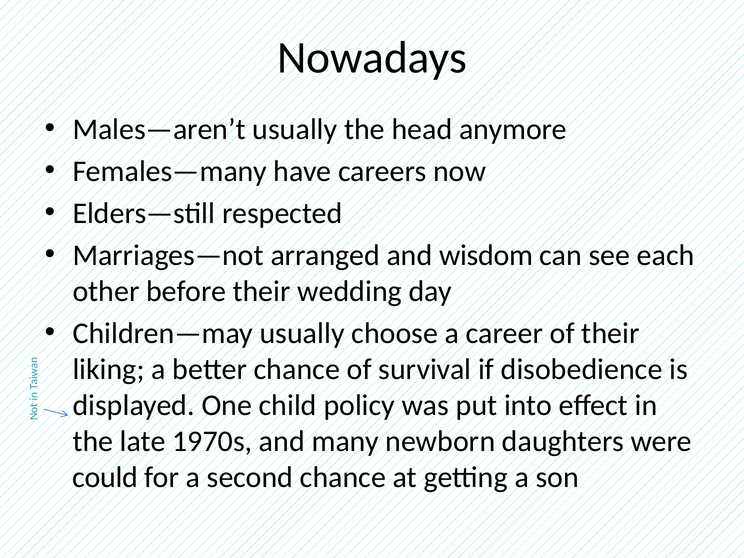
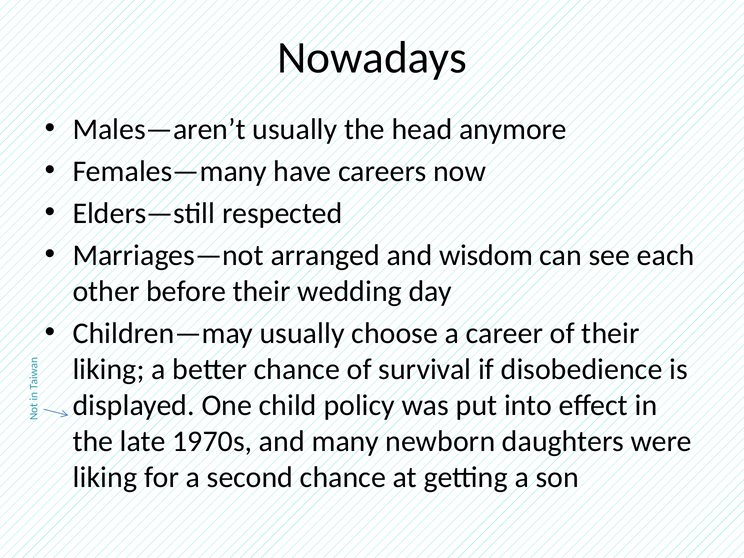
could at (105, 477): could -> liking
